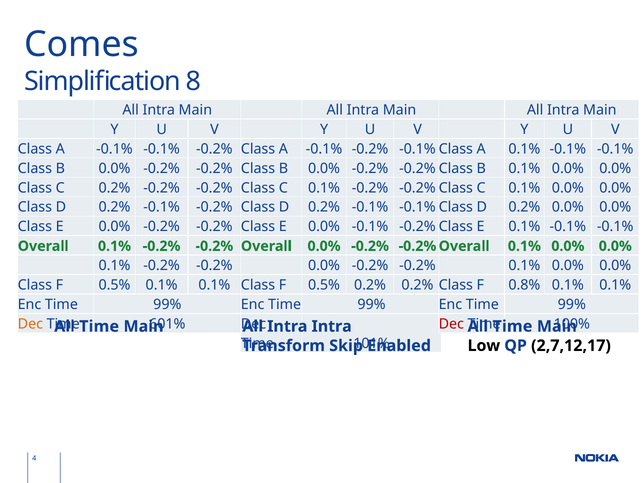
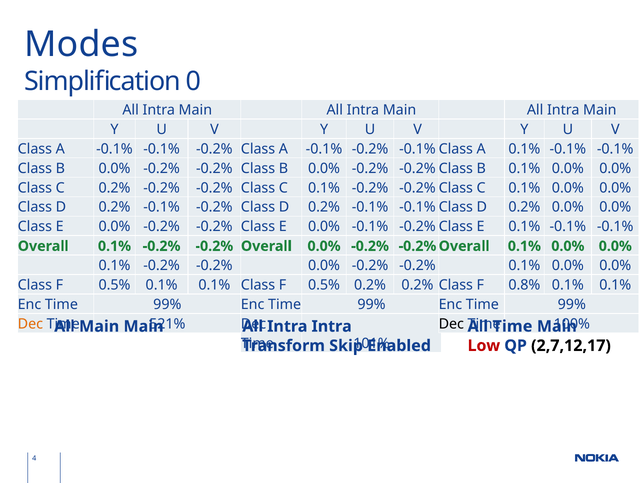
Comes: Comes -> Modes
8: 8 -> 0
601%: 601% -> 521%
Dec at (451, 324) colour: red -> black
Time at (99, 326): Time -> Main
Low colour: black -> red
